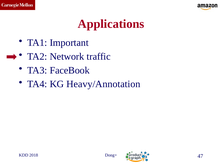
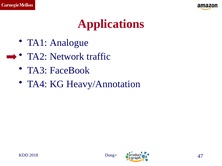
Important: Important -> Analogue
